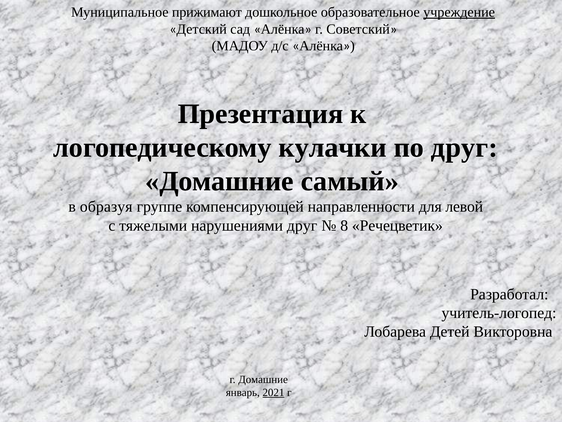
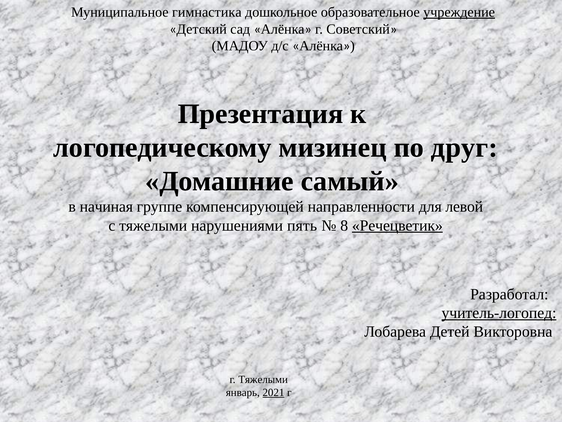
прижимают: прижимают -> гимнастика
кулачки: кулачки -> мизинец
образуя: образуя -> начиная
нарушениями друг: друг -> пять
Речецветик underline: none -> present
учитель-логопед underline: none -> present
г Домашние: Домашние -> Тяжелыми
